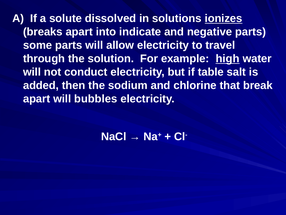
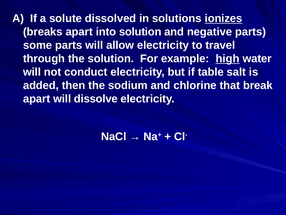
into indicate: indicate -> solution
bubbles: bubbles -> dissolve
